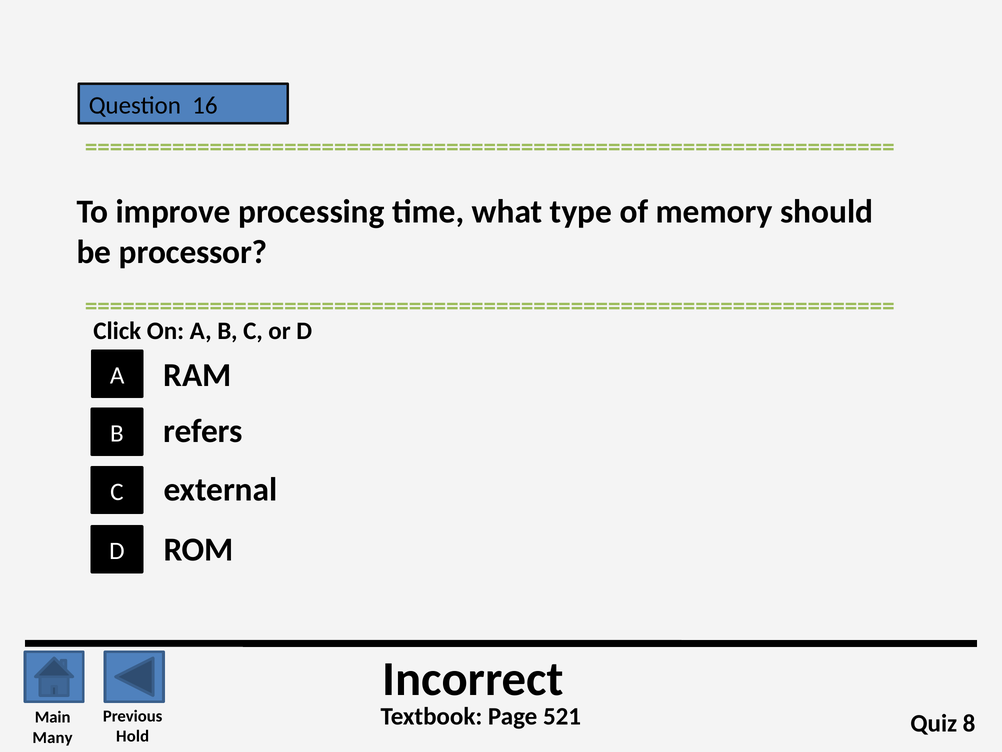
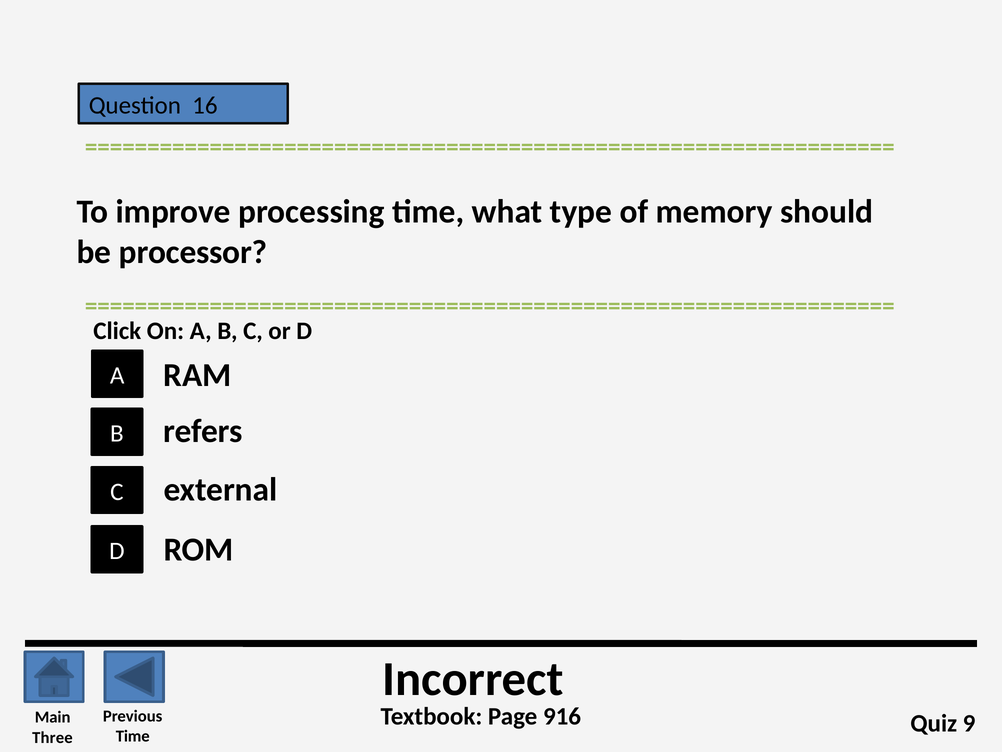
521: 521 -> 916
8: 8 -> 9
Hold at (133, 736): Hold -> Time
Many: Many -> Three
